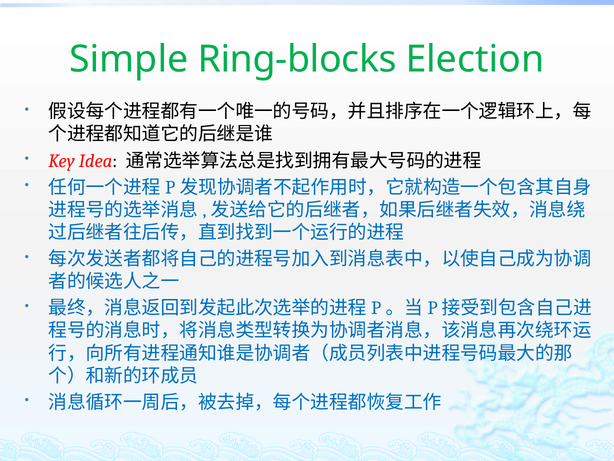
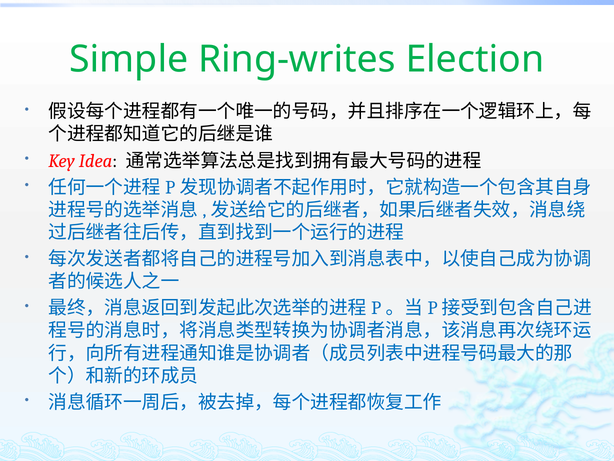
Ring-blocks: Ring-blocks -> Ring-writes
